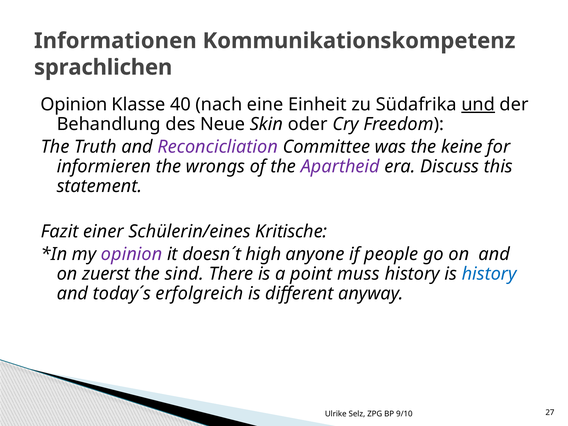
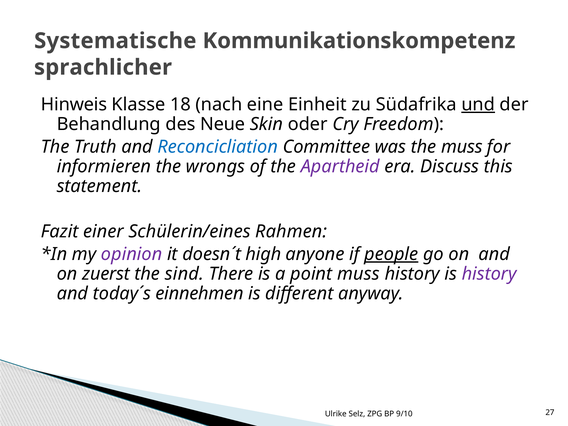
Informationen: Informationen -> Systematische
sprachlichen: sprachlichen -> sprachlicher
Opinion at (74, 105): Opinion -> Hinweis
40: 40 -> 18
Reconcicliation colour: purple -> blue
the keine: keine -> muss
Kritische: Kritische -> Rahmen
people underline: none -> present
history at (489, 274) colour: blue -> purple
erfolgreich: erfolgreich -> einnehmen
